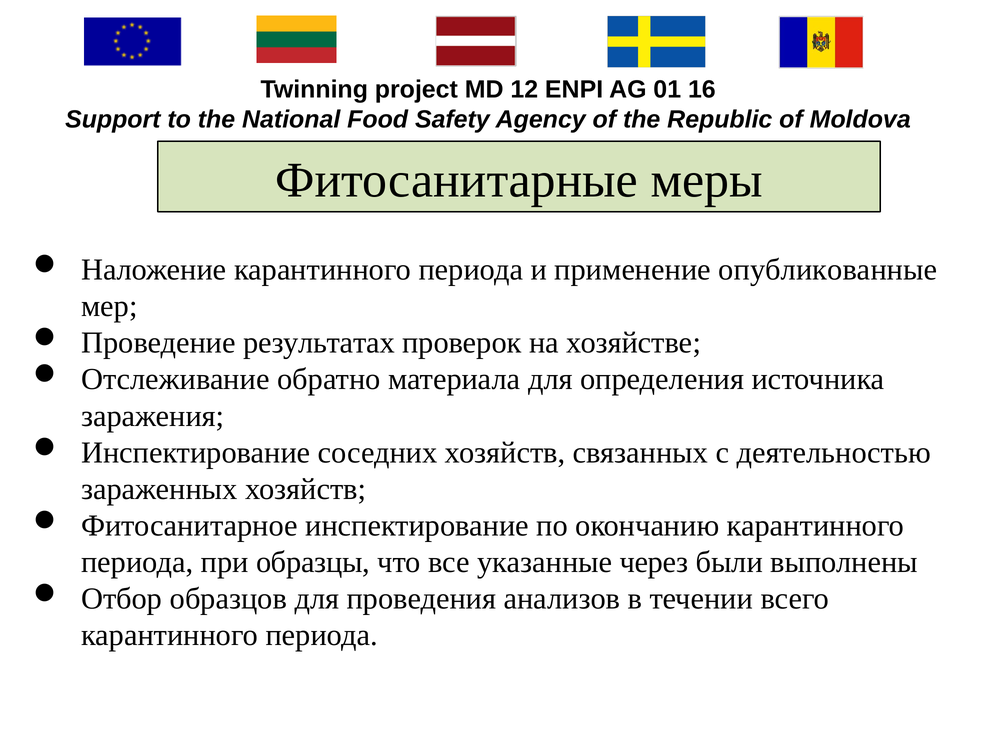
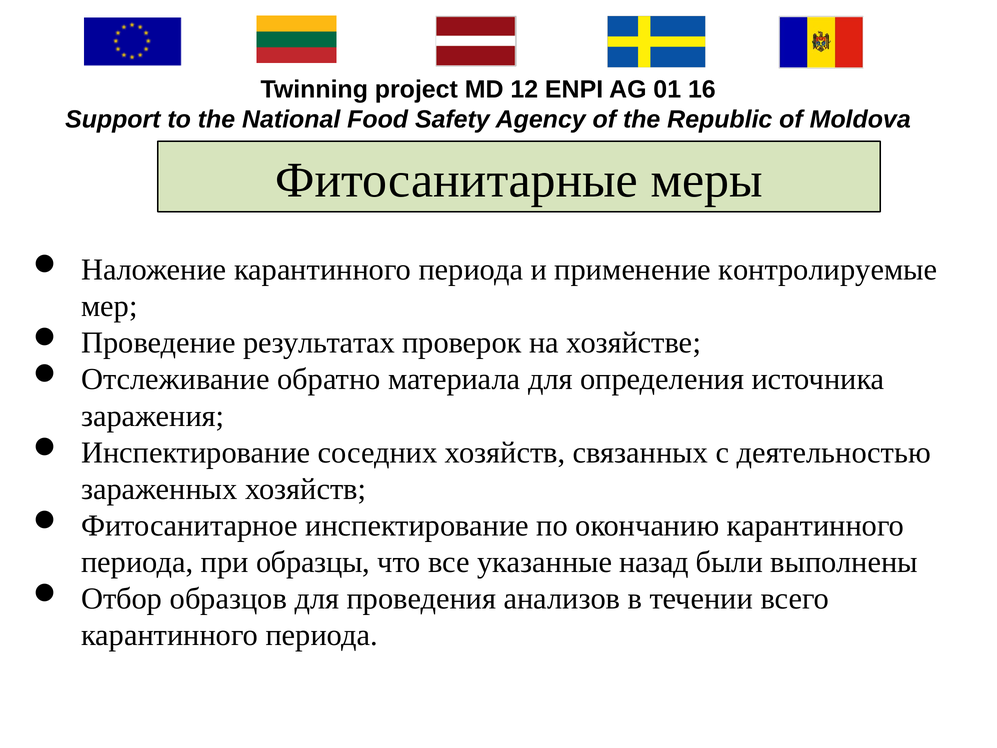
опубликованные: опубликованные -> контролируемые
через: через -> назад
